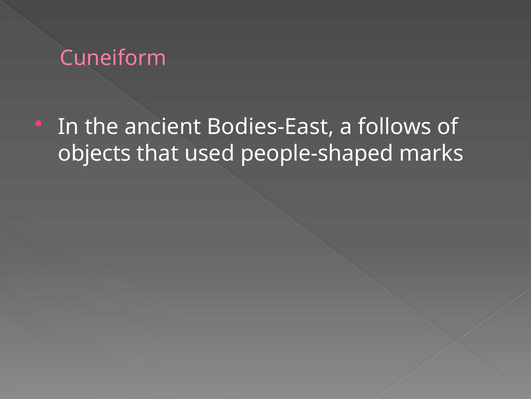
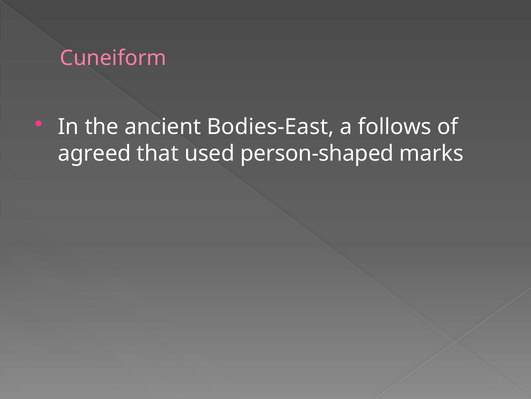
objects: objects -> agreed
people-shaped: people-shaped -> person-shaped
